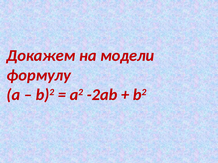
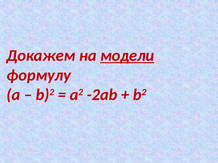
модели underline: none -> present
